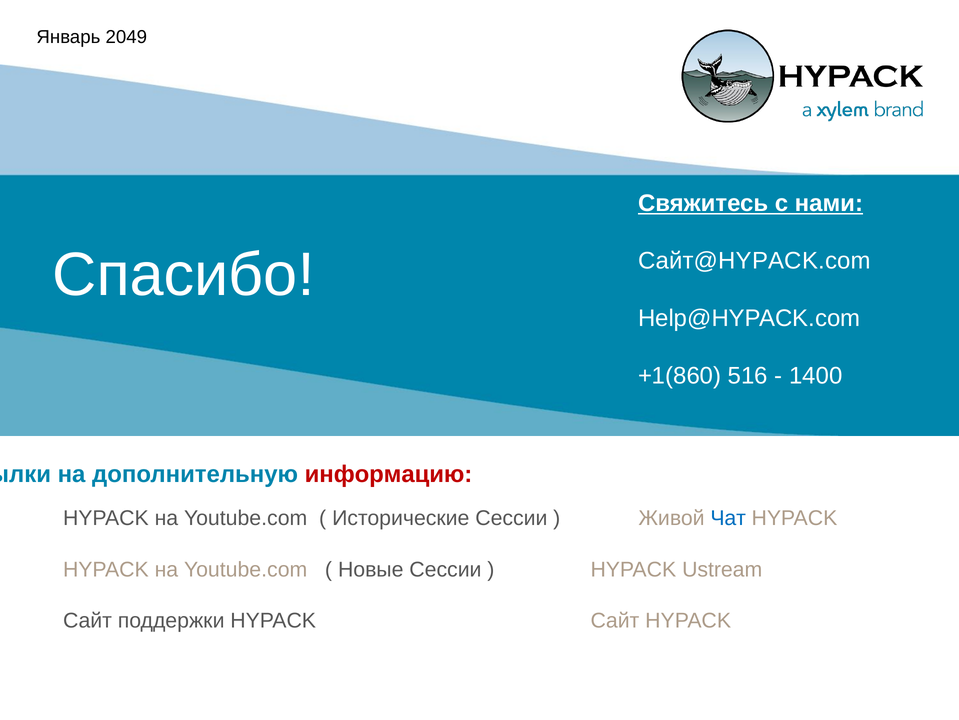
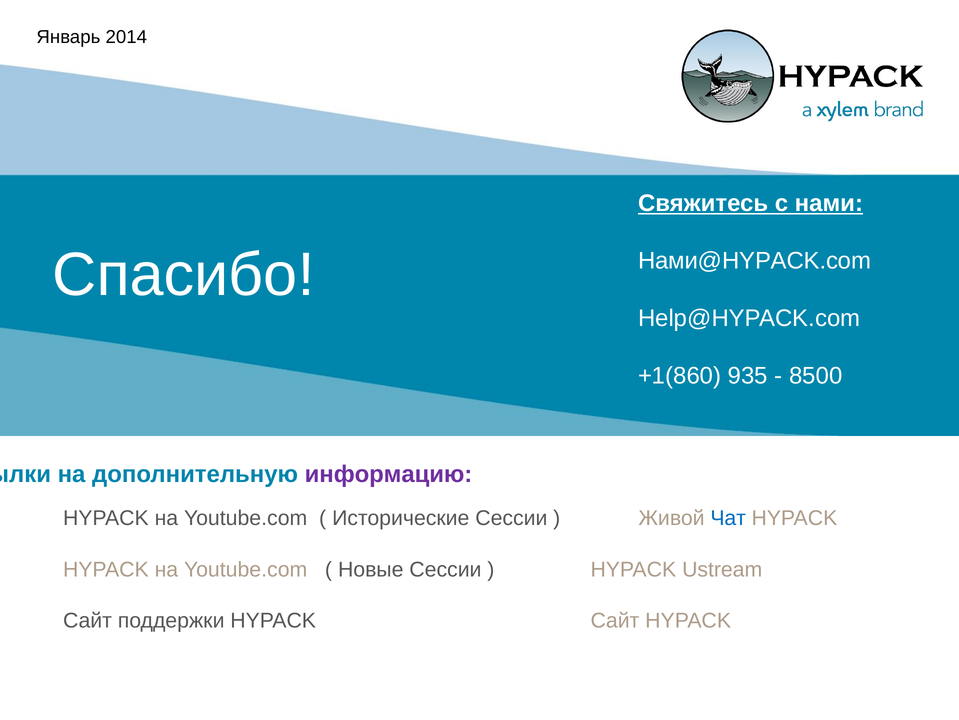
2049: 2049 -> 2014
Сайт@HYPACK.com: Сайт@HYPACK.com -> Нами@HYPACK.com
516: 516 -> 935
1400: 1400 -> 8500
информацию colour: red -> purple
